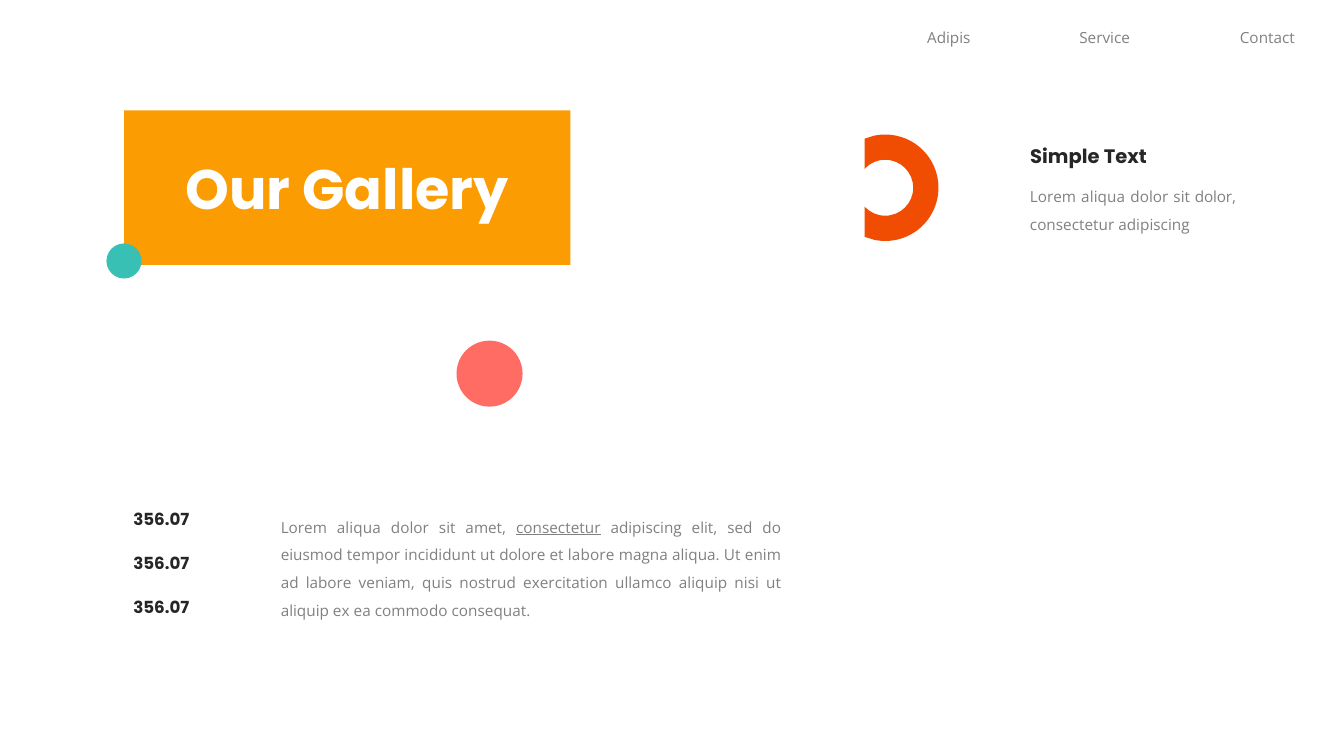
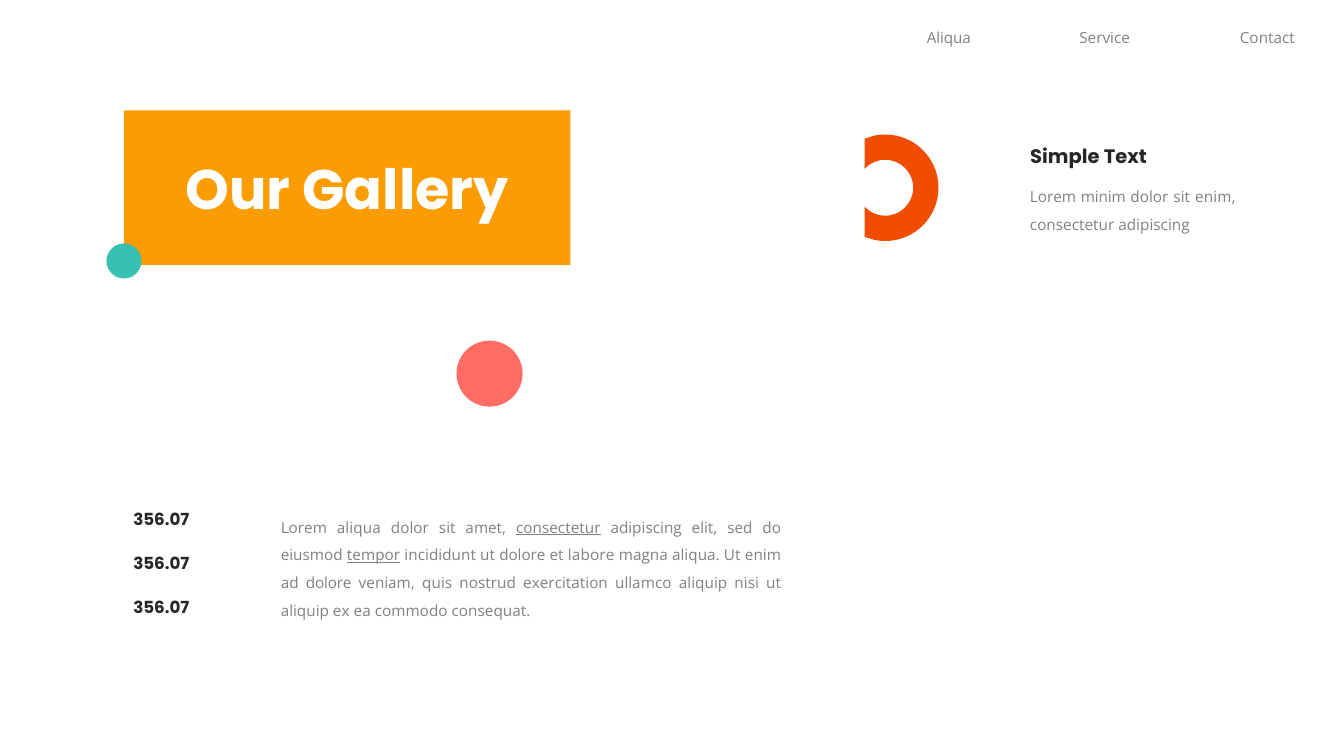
Adipis at (949, 39): Adipis -> Aliqua
aliqua at (1103, 198): aliqua -> minim
sit dolor: dolor -> enim
tempor underline: none -> present
ad labore: labore -> dolore
